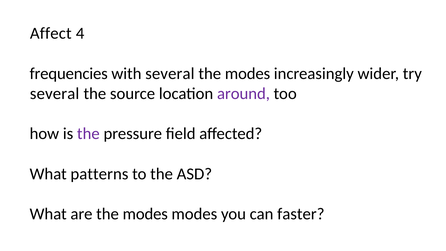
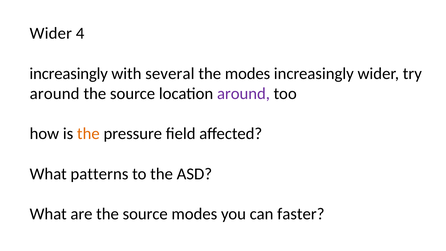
Affect at (51, 33): Affect -> Wider
frequencies at (69, 73): frequencies -> increasingly
several at (55, 94): several -> around
the at (88, 134) colour: purple -> orange
are the modes: modes -> source
